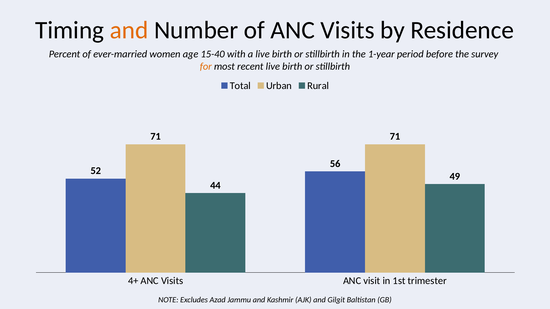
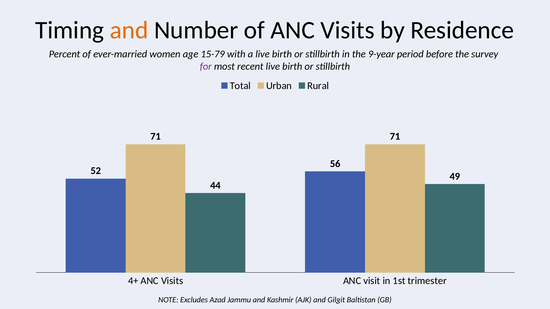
15-40: 15-40 -> 15-79
1-year: 1-year -> 9-year
for colour: orange -> purple
